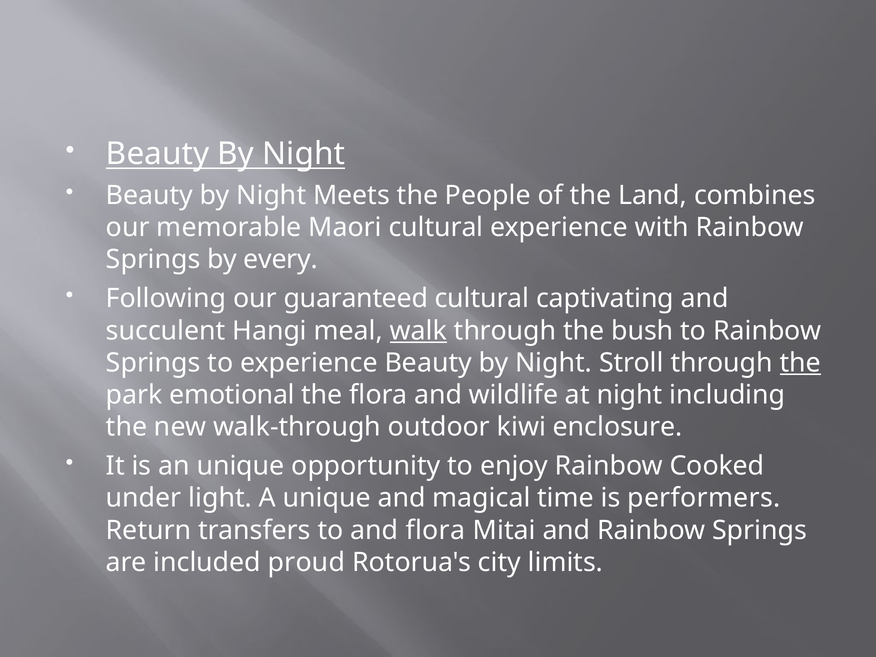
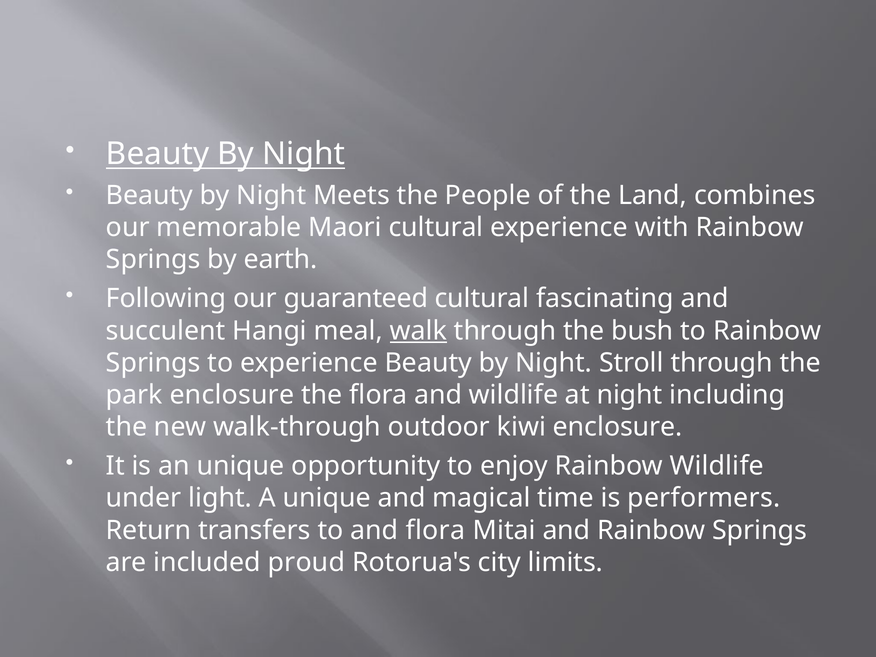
every: every -> earth
captivating: captivating -> fascinating
the at (800, 363) underline: present -> none
park emotional: emotional -> enclosure
Rainbow Cooked: Cooked -> Wildlife
